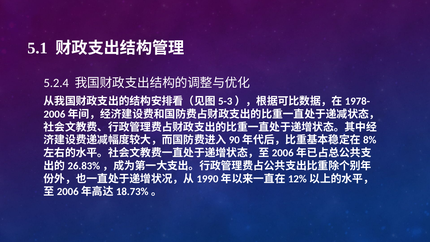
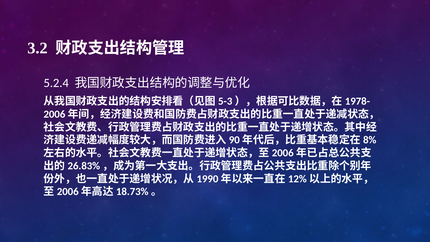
5.1: 5.1 -> 3.2
